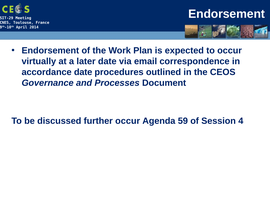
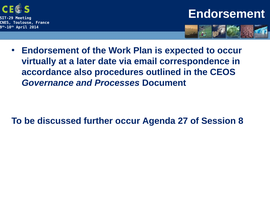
accordance date: date -> also
59: 59 -> 27
4: 4 -> 8
